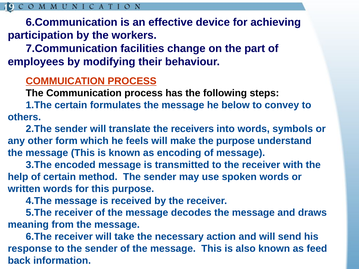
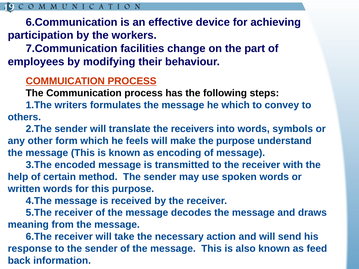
certain at (71, 105): certain -> writers
he below: below -> which
